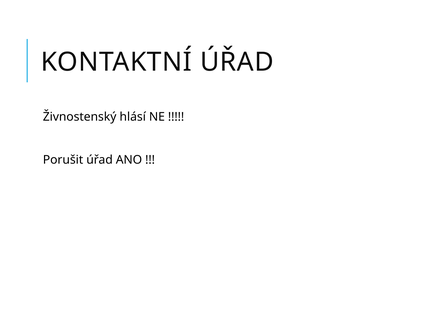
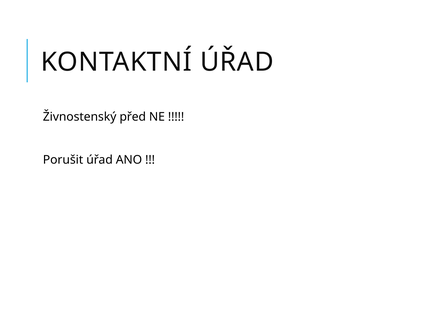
hlásí: hlásí -> před
